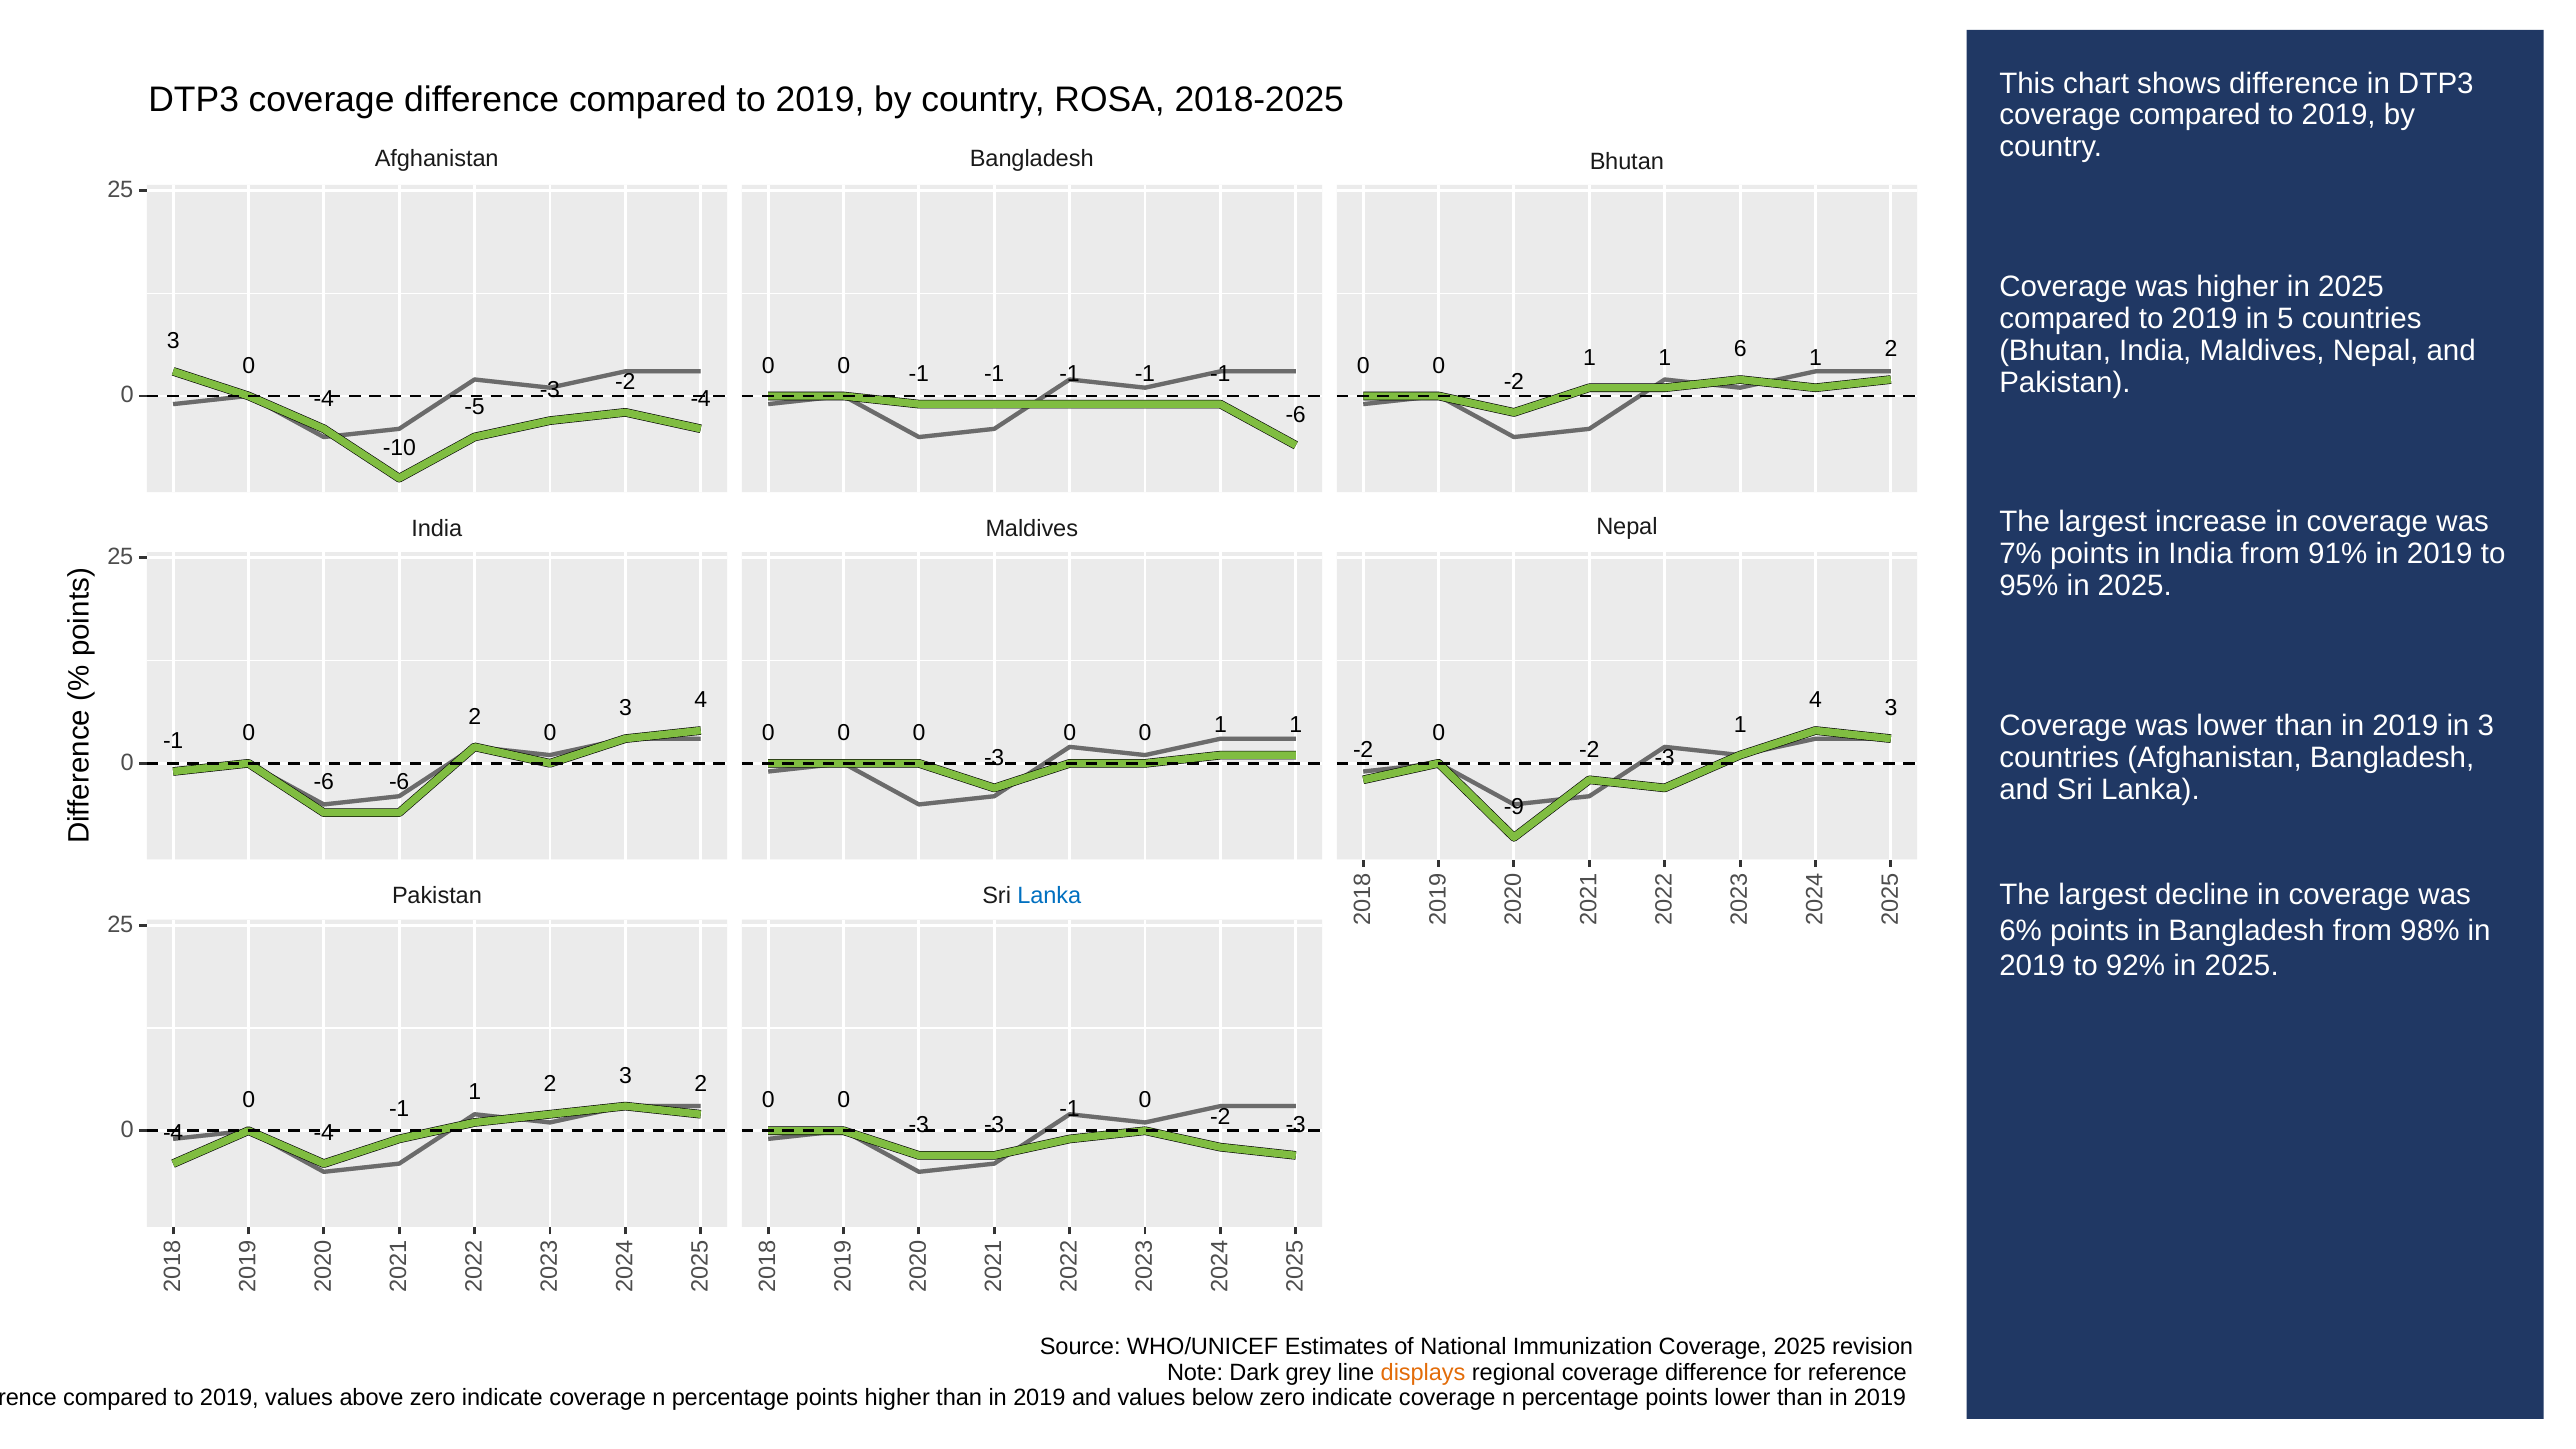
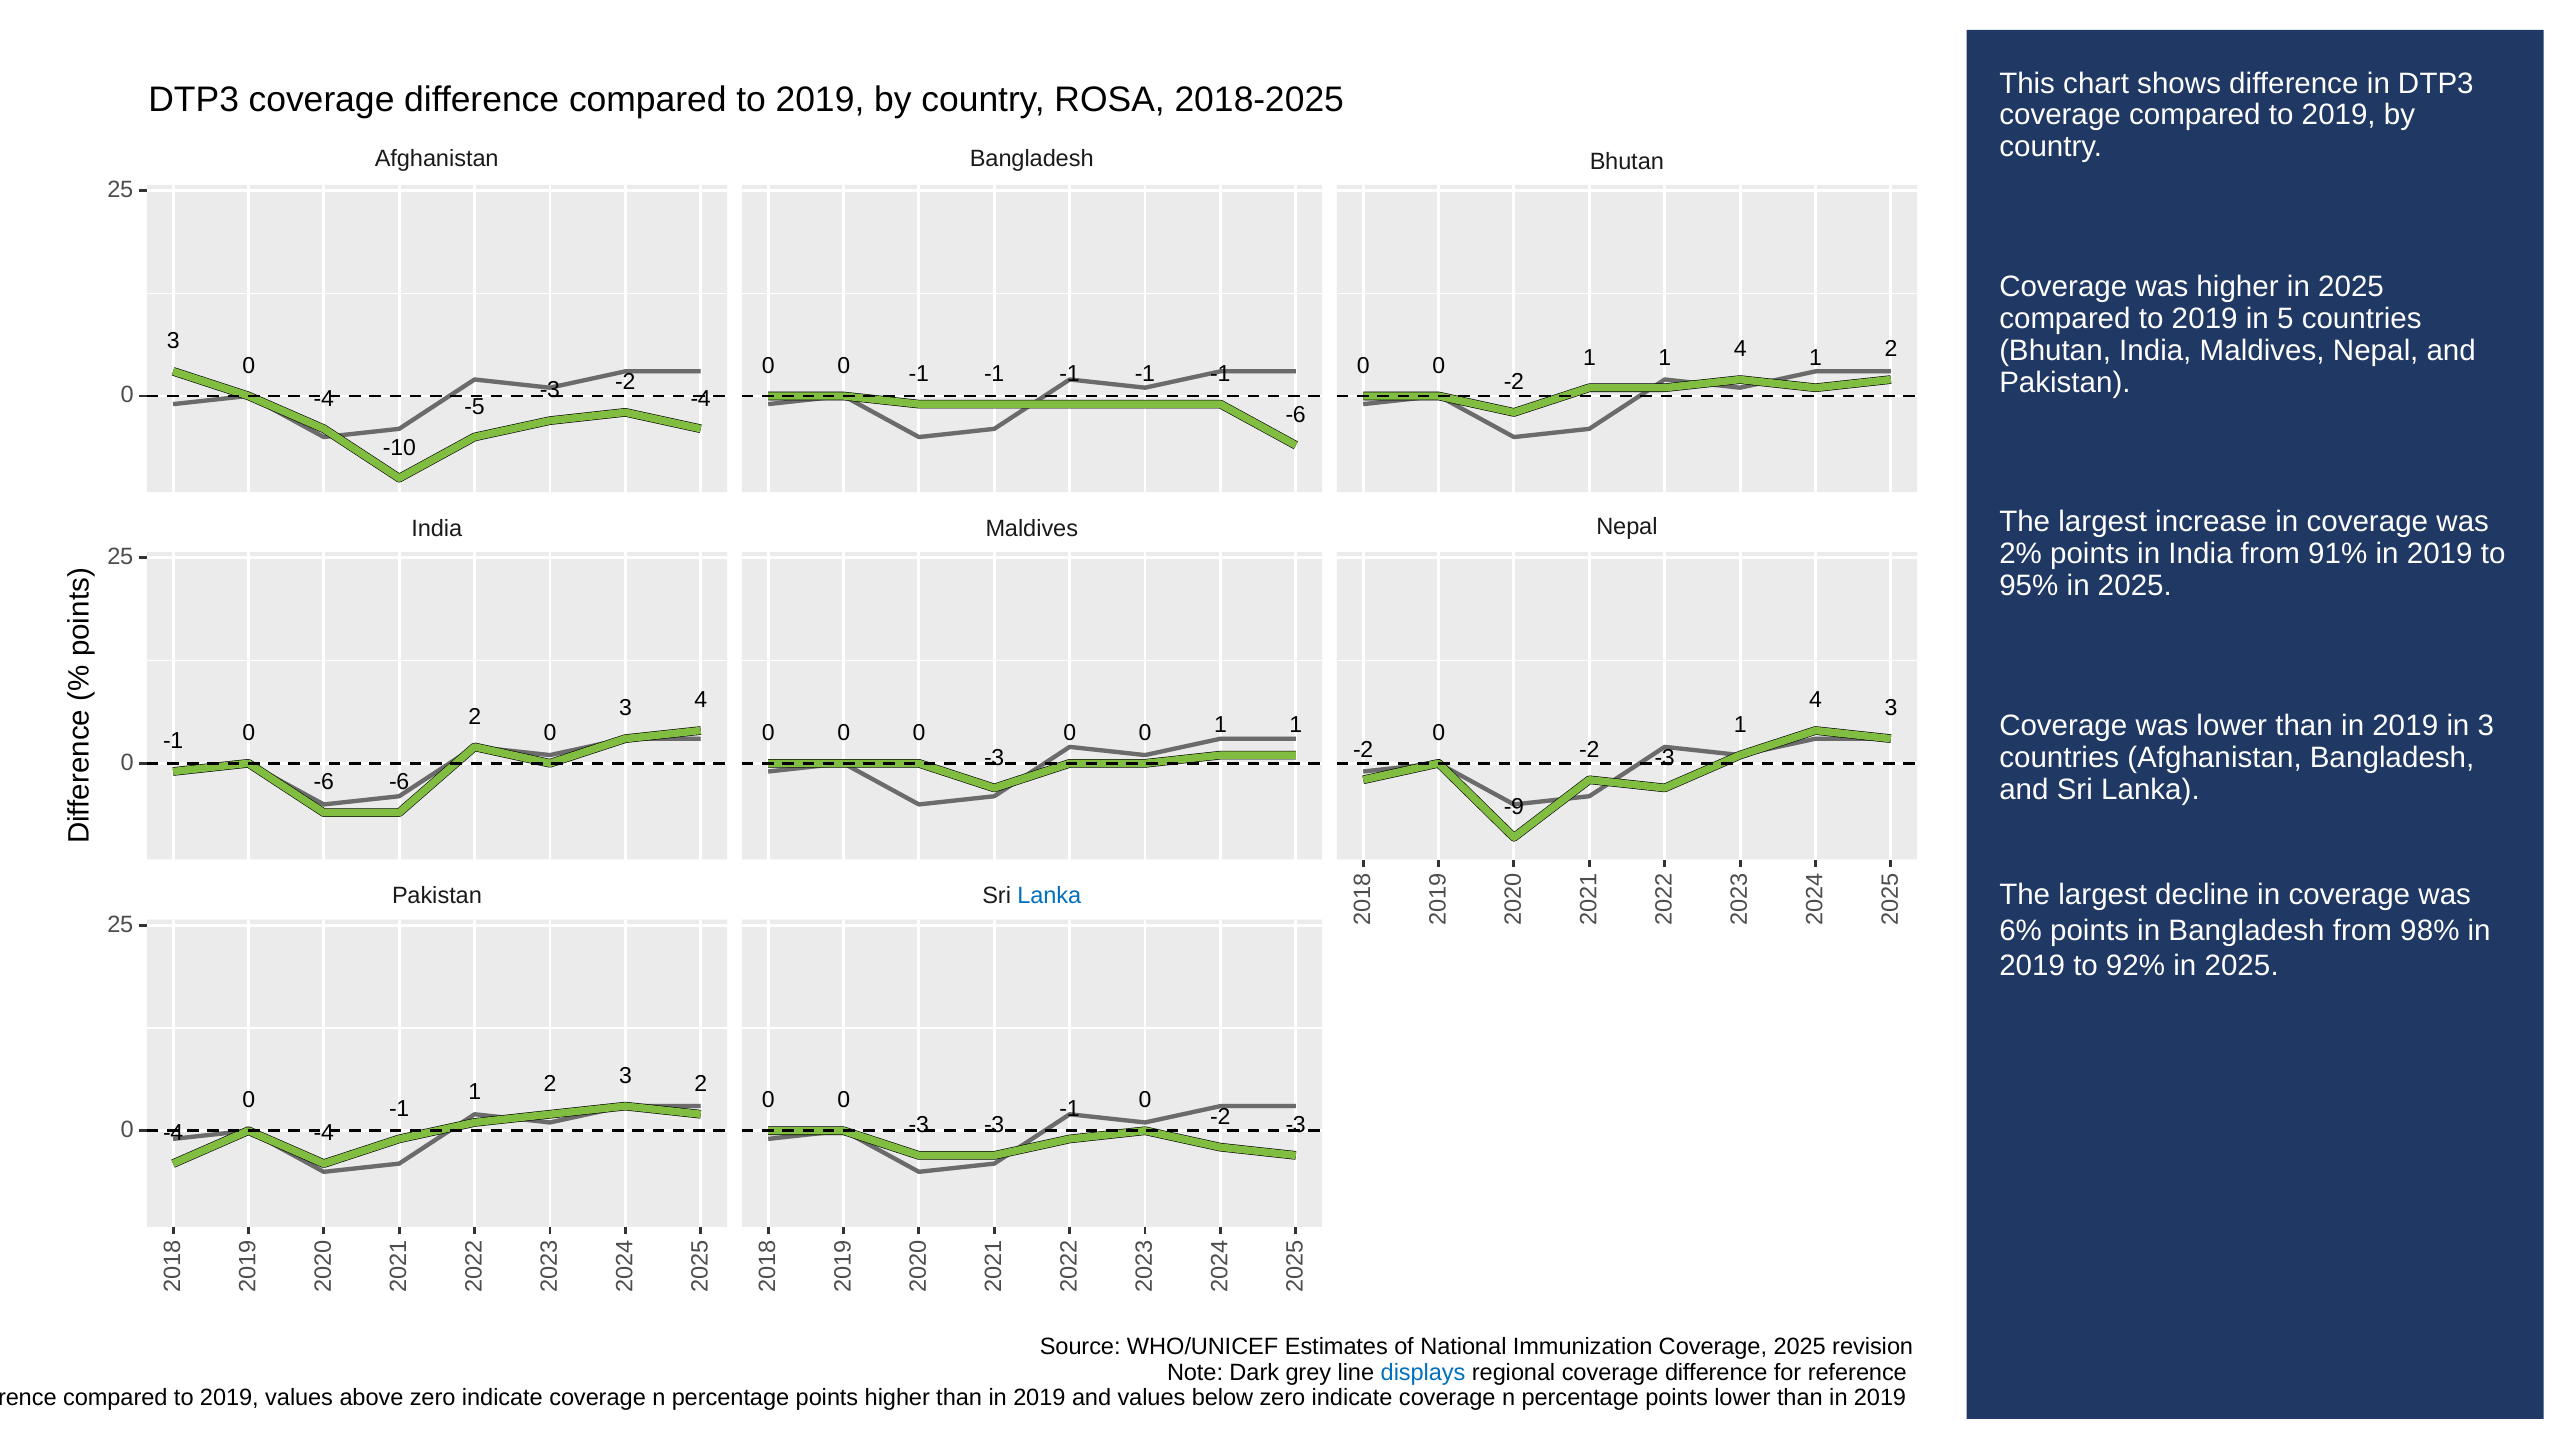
1 1 6: 6 -> 4
7%: 7% -> 2%
displays colour: orange -> blue
